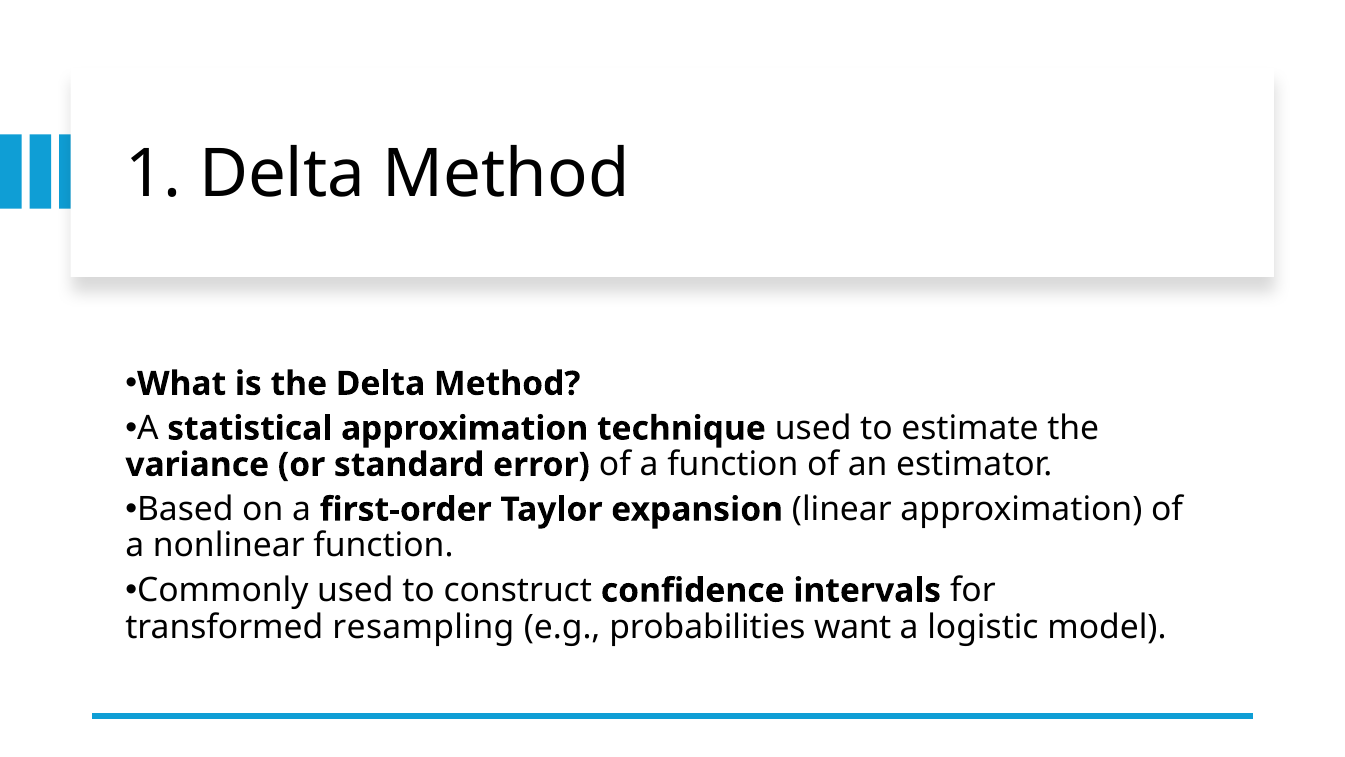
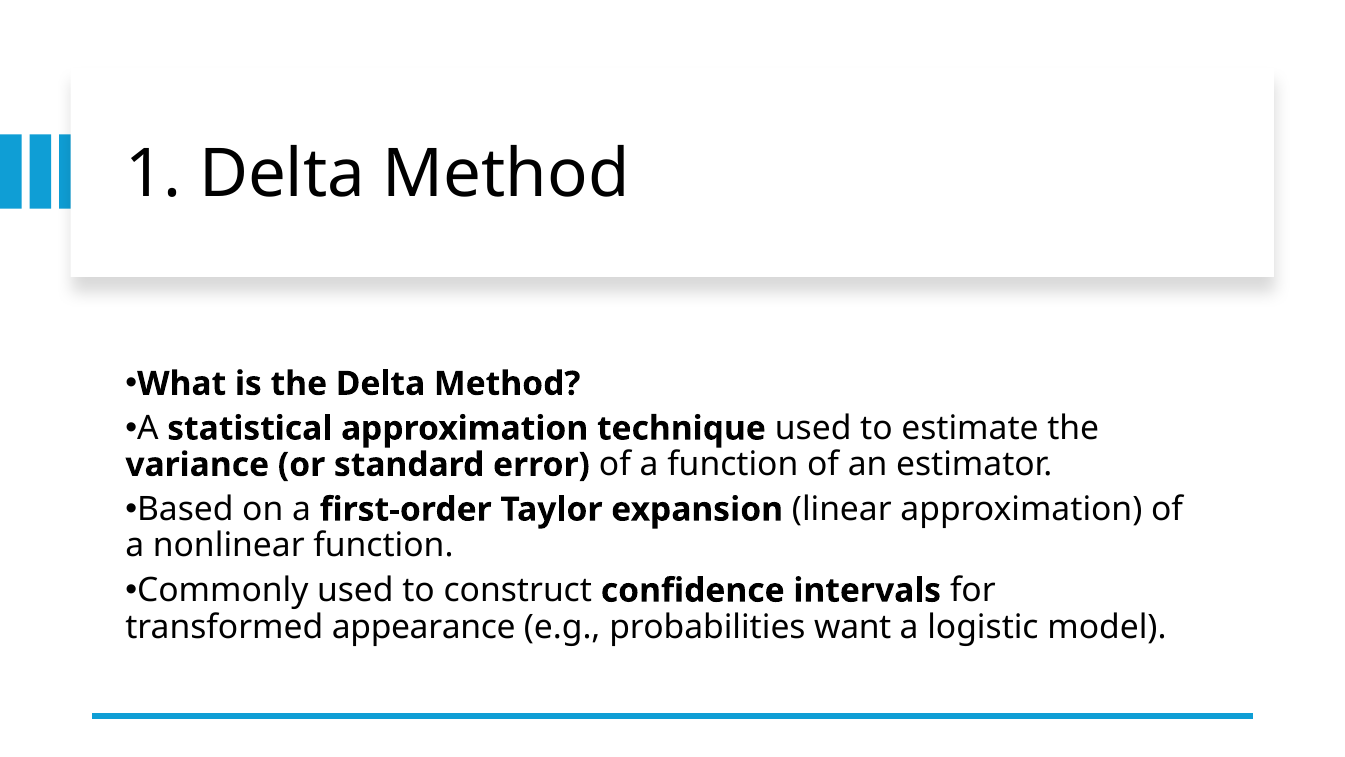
resampling: resampling -> appearance
